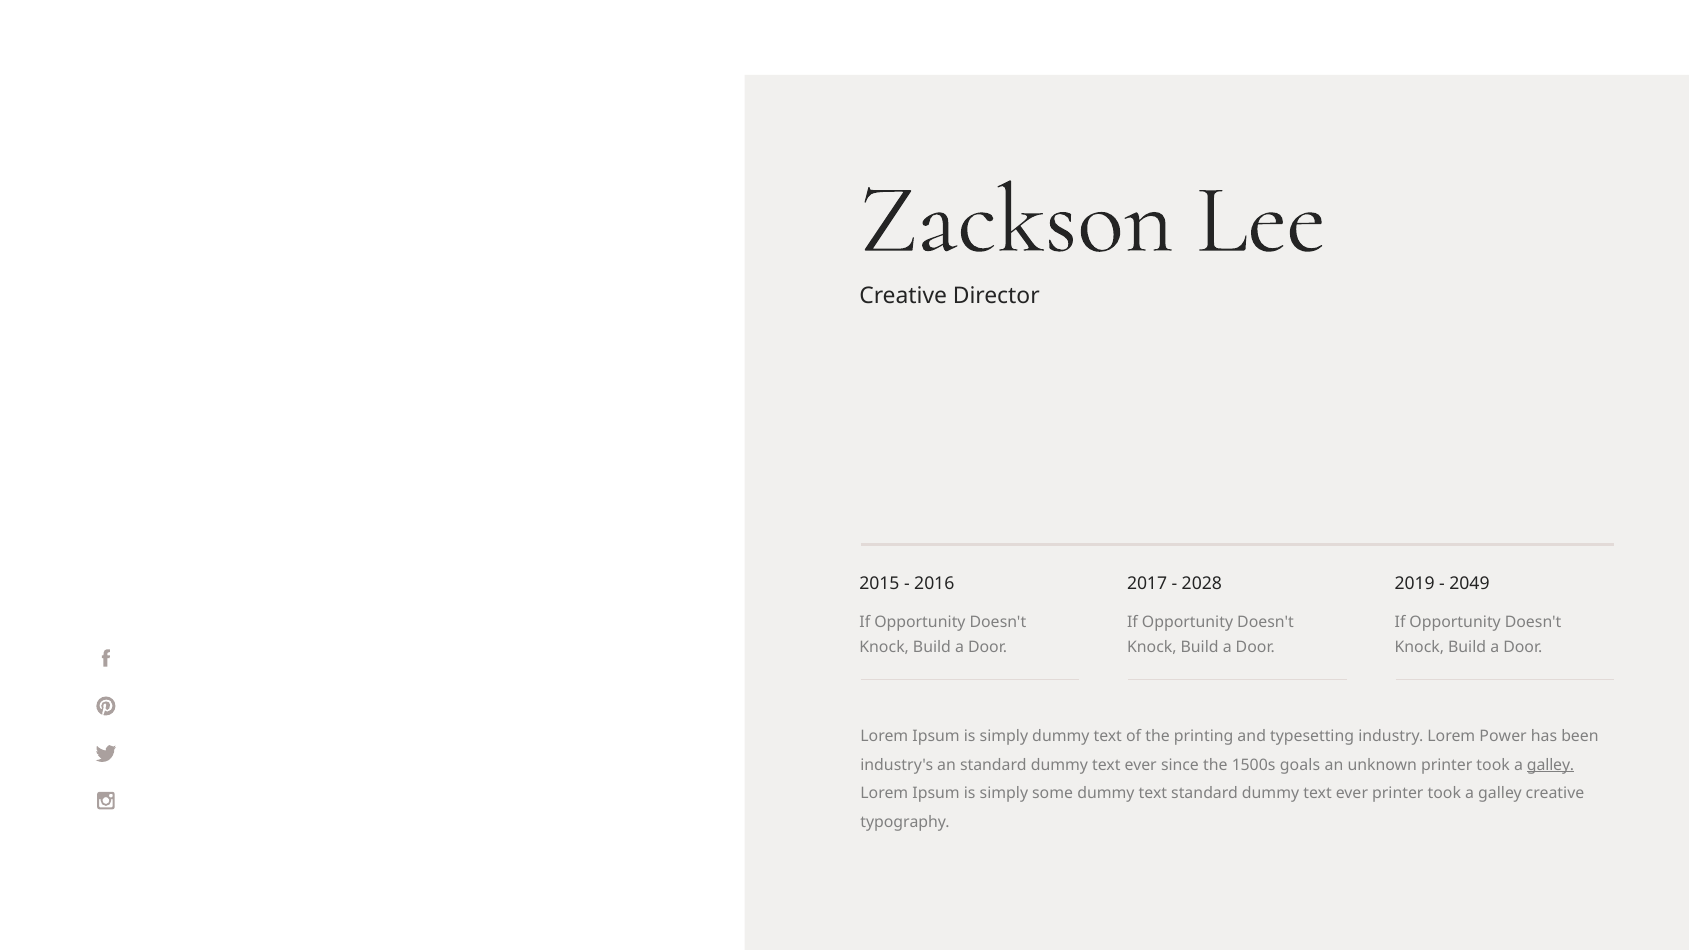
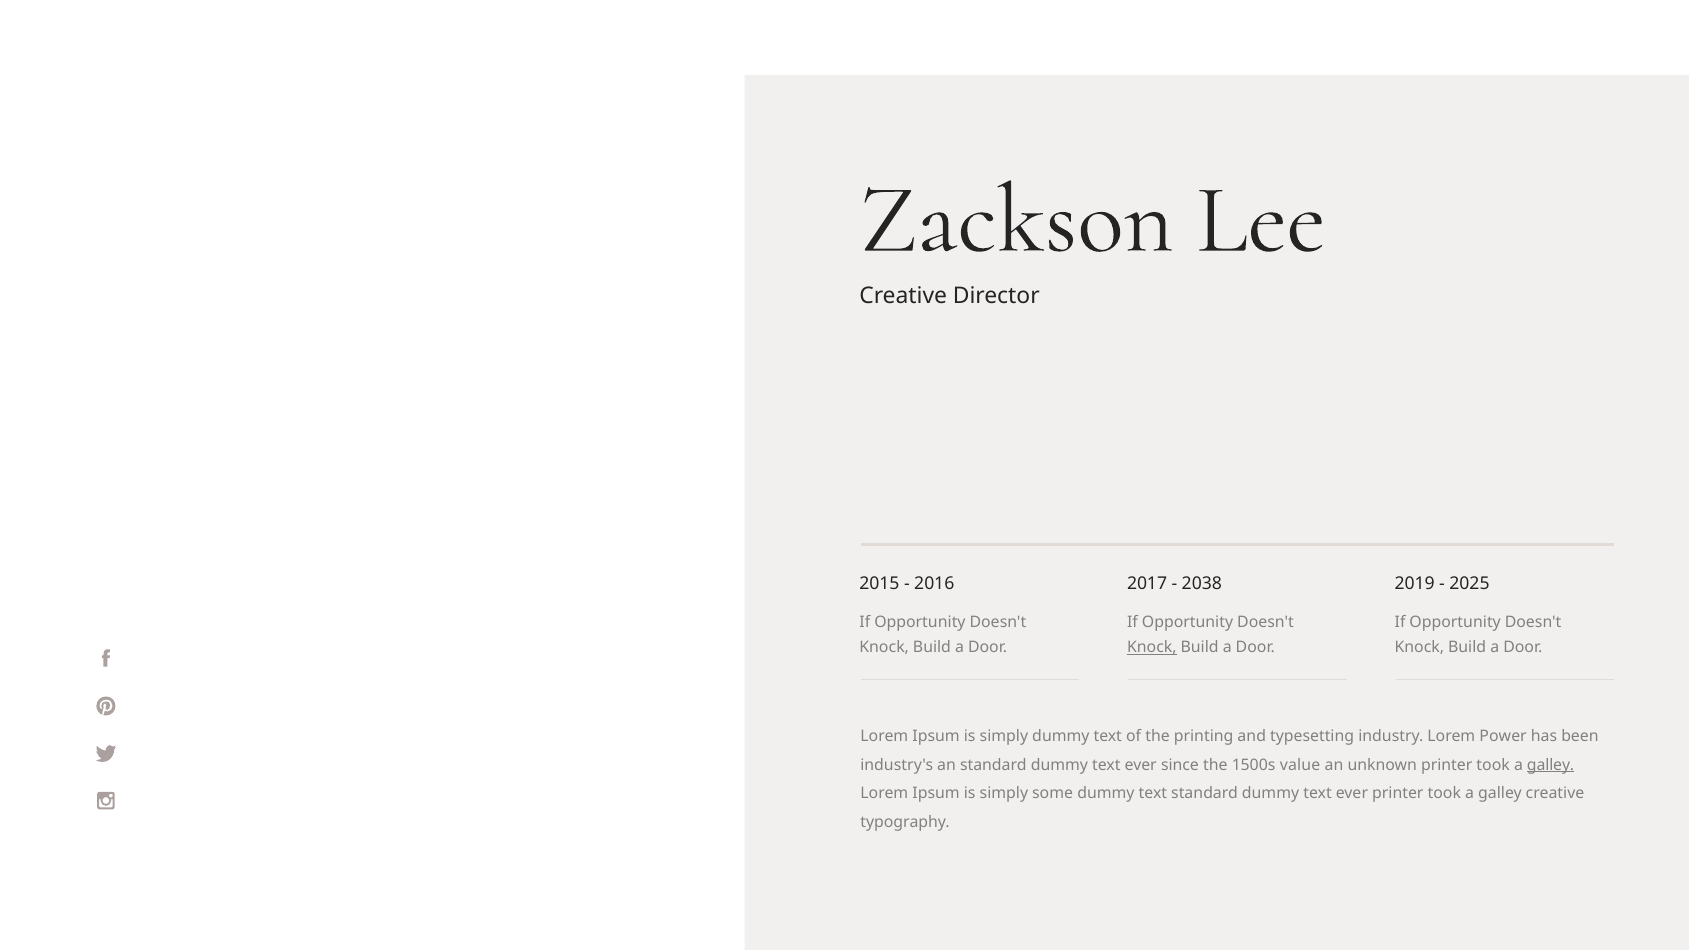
2028: 2028 -> 2038
2049: 2049 -> 2025
Knock at (1152, 648) underline: none -> present
goals: goals -> value
